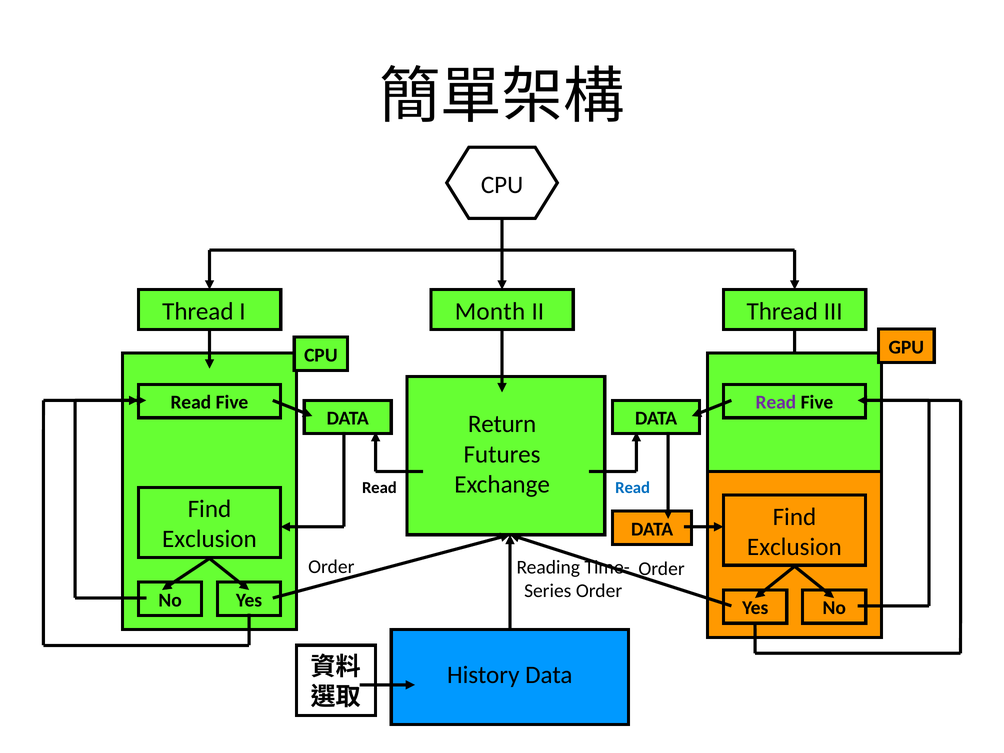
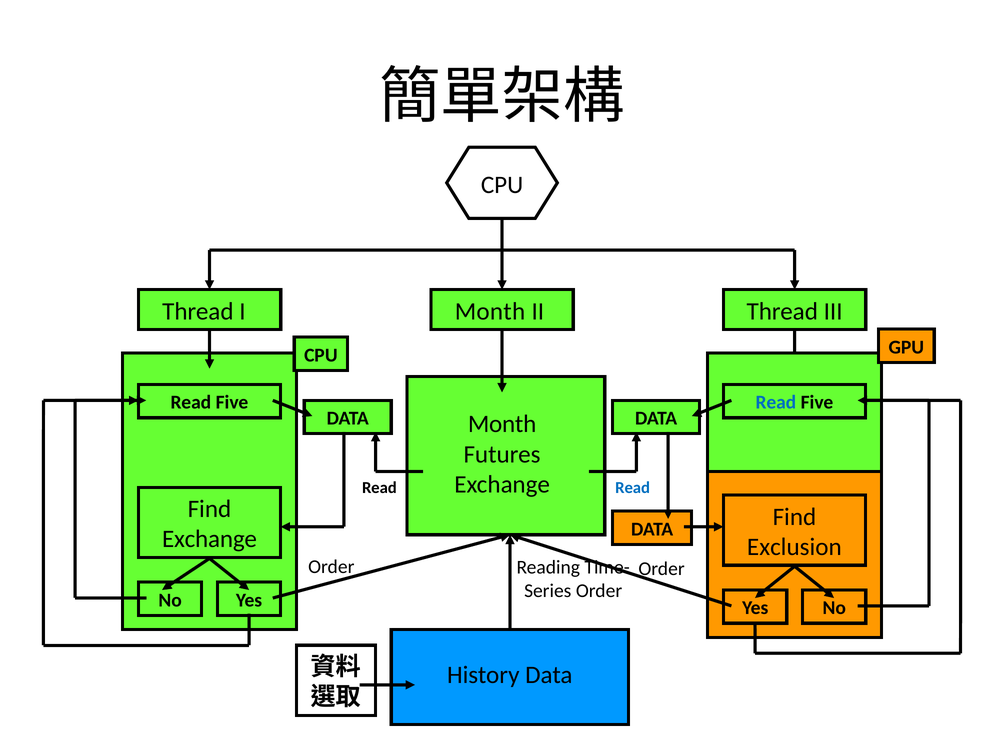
Read at (776, 403) colour: purple -> blue
Return at (502, 424): Return -> Month
Exclusion at (209, 539): Exclusion -> Exchange
